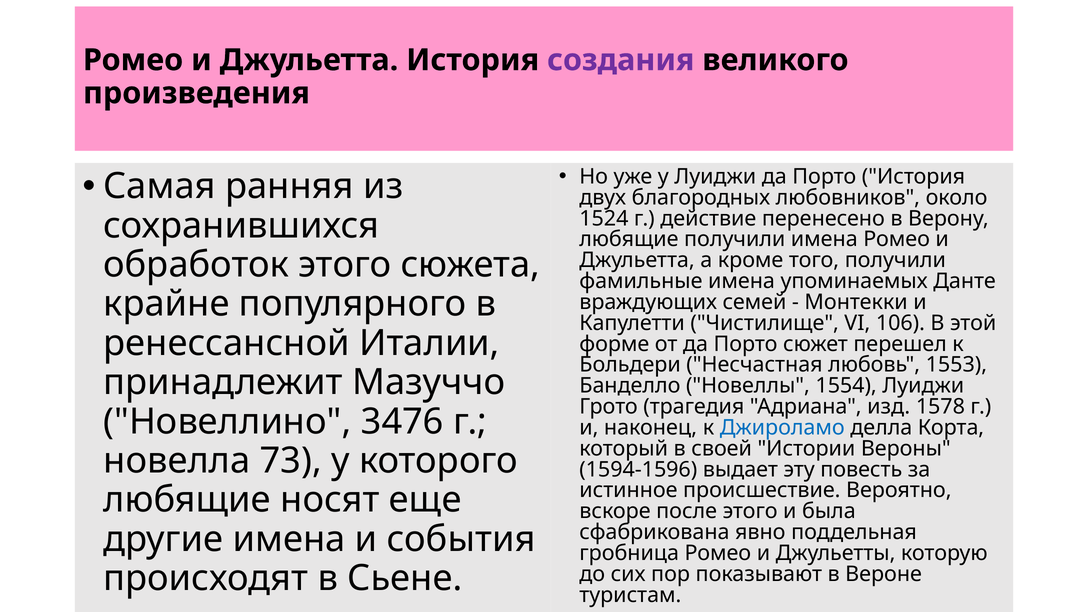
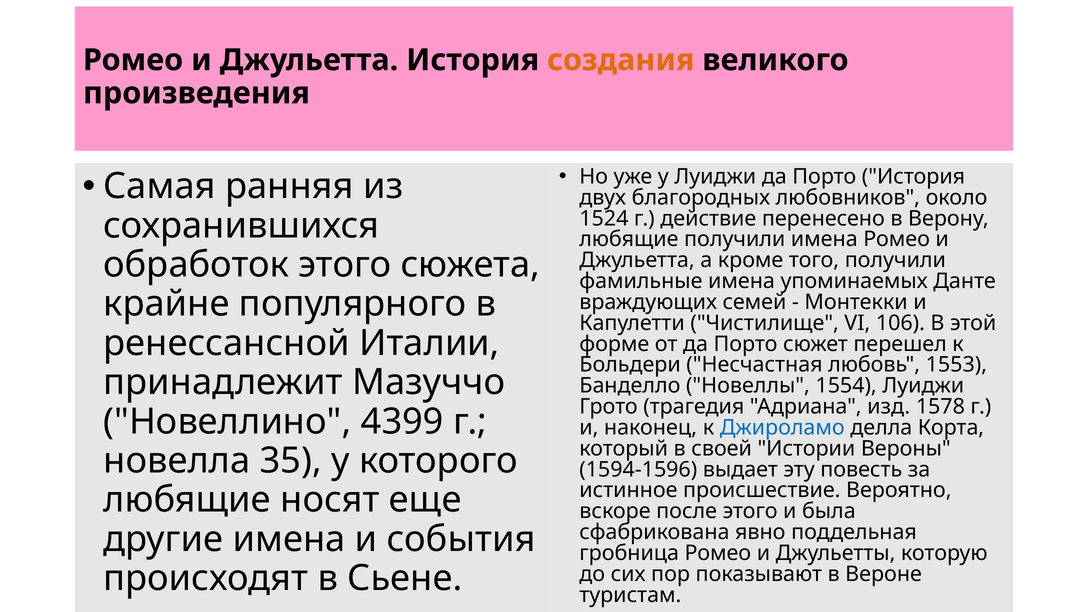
создания colour: purple -> orange
3476: 3476 -> 4399
73: 73 -> 35
